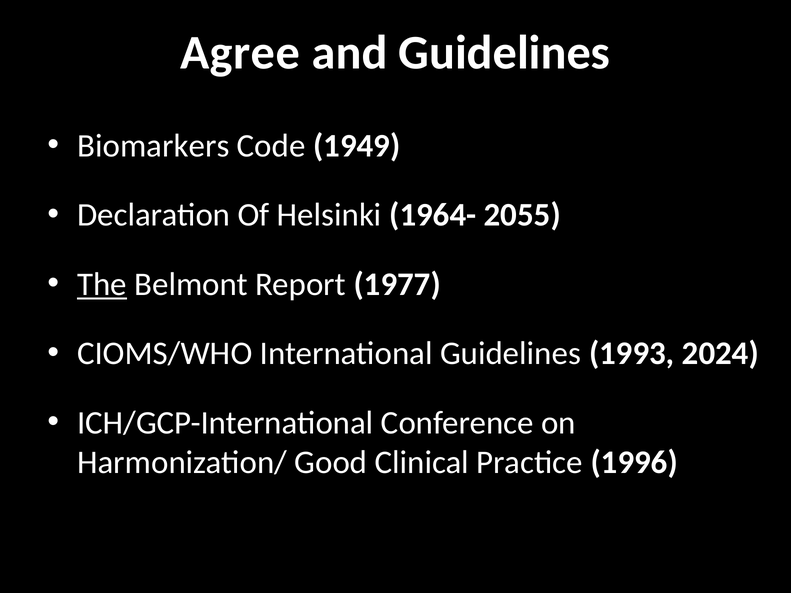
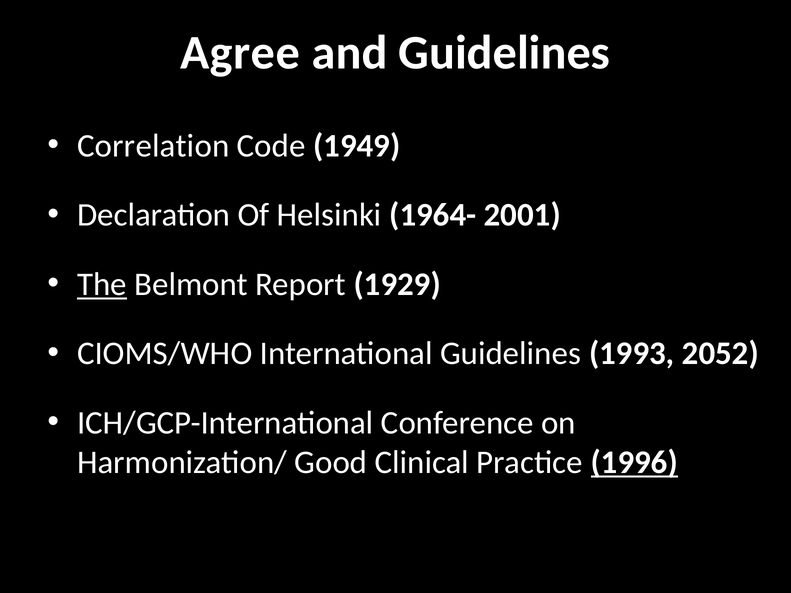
Biomarkers: Biomarkers -> Correlation
2055: 2055 -> 2001
1977: 1977 -> 1929
2024: 2024 -> 2052
1996 underline: none -> present
